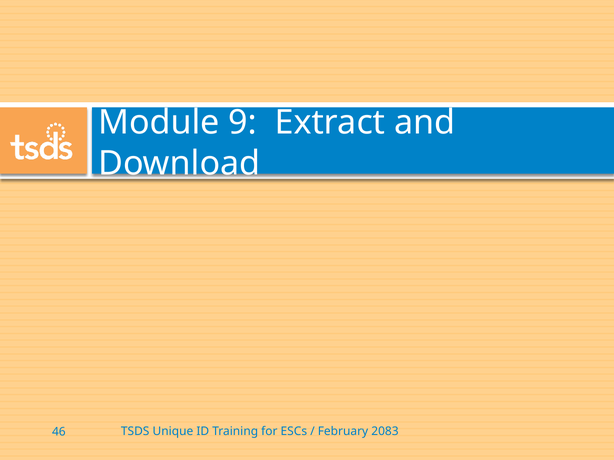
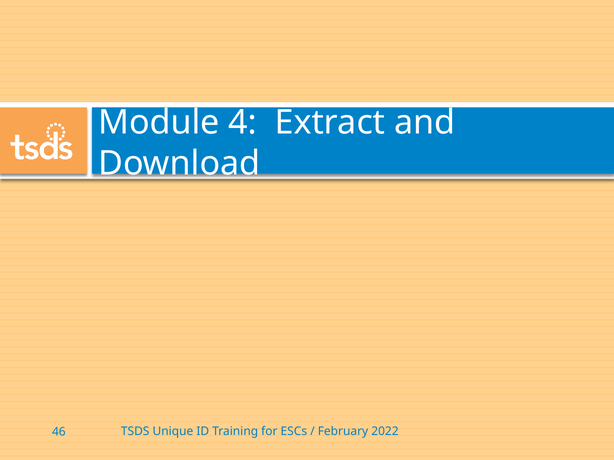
9: 9 -> 4
2083: 2083 -> 2022
